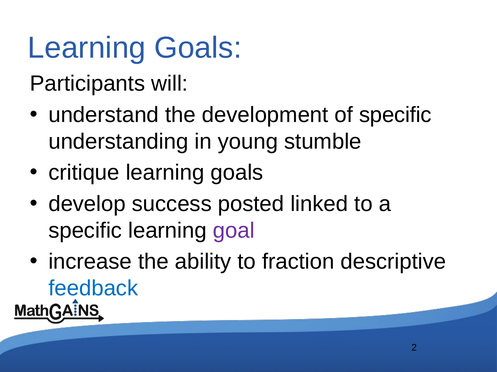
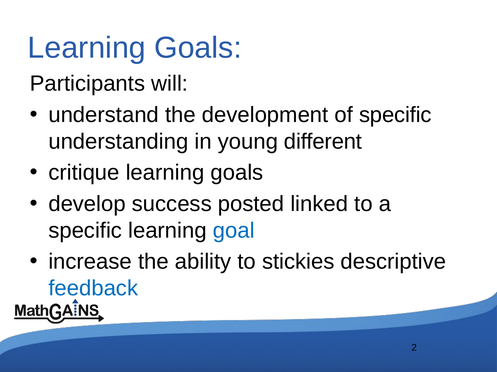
stumble: stumble -> different
goal colour: purple -> blue
fraction: fraction -> stickies
